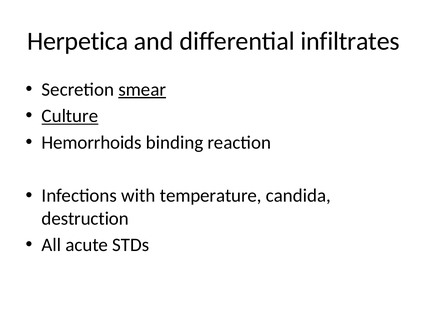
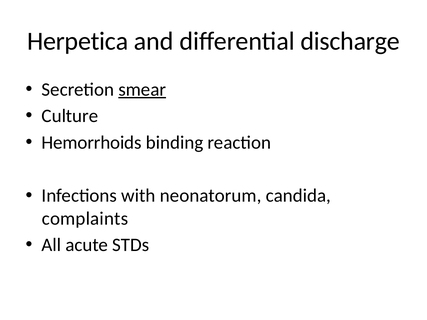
infiltrates: infiltrates -> discharge
Culture underline: present -> none
temperature: temperature -> neonatorum
destruction: destruction -> complaints
